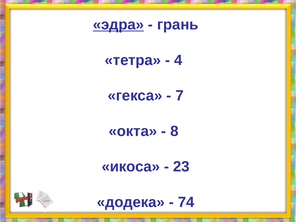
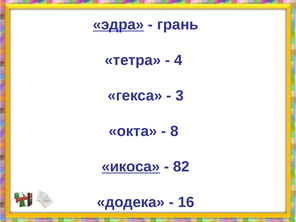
7: 7 -> 3
икоса underline: none -> present
23: 23 -> 82
74: 74 -> 16
